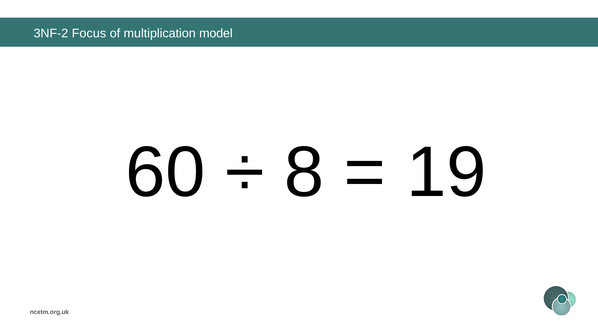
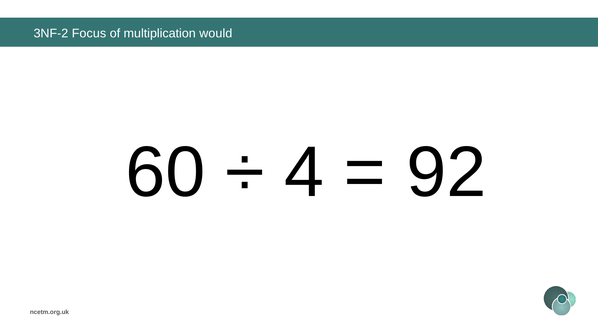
model: model -> would
8: 8 -> 4
19: 19 -> 92
